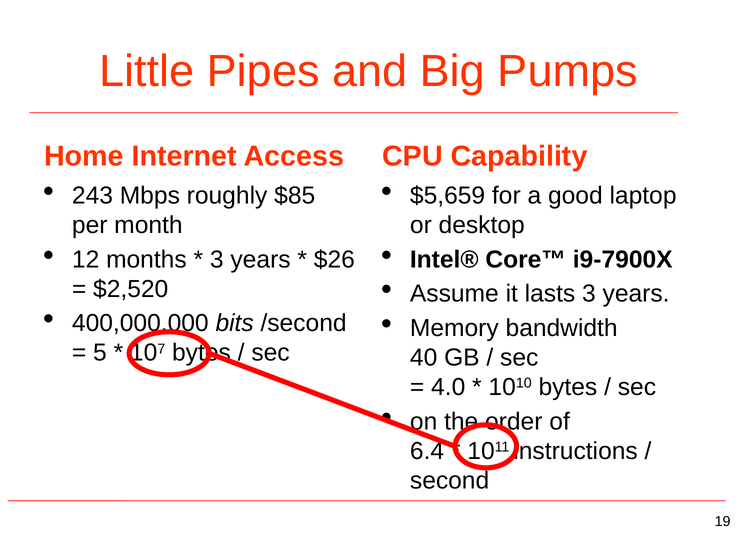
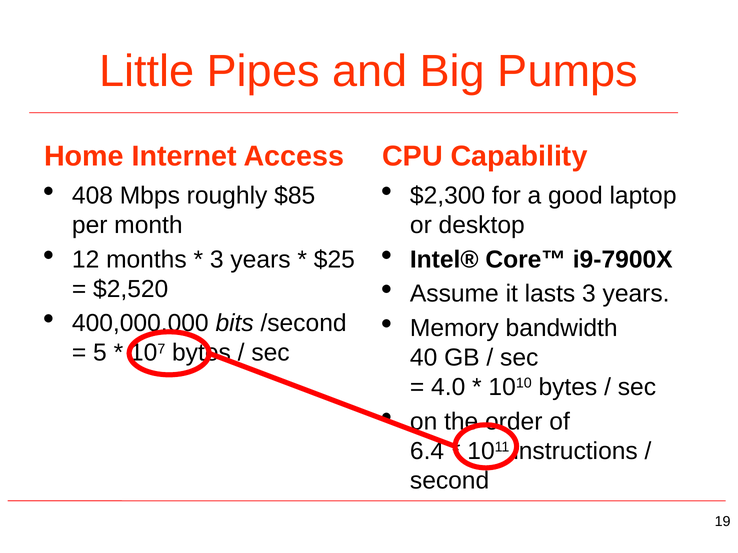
243: 243 -> 408
$5,659: $5,659 -> $2,300
$26: $26 -> $25
